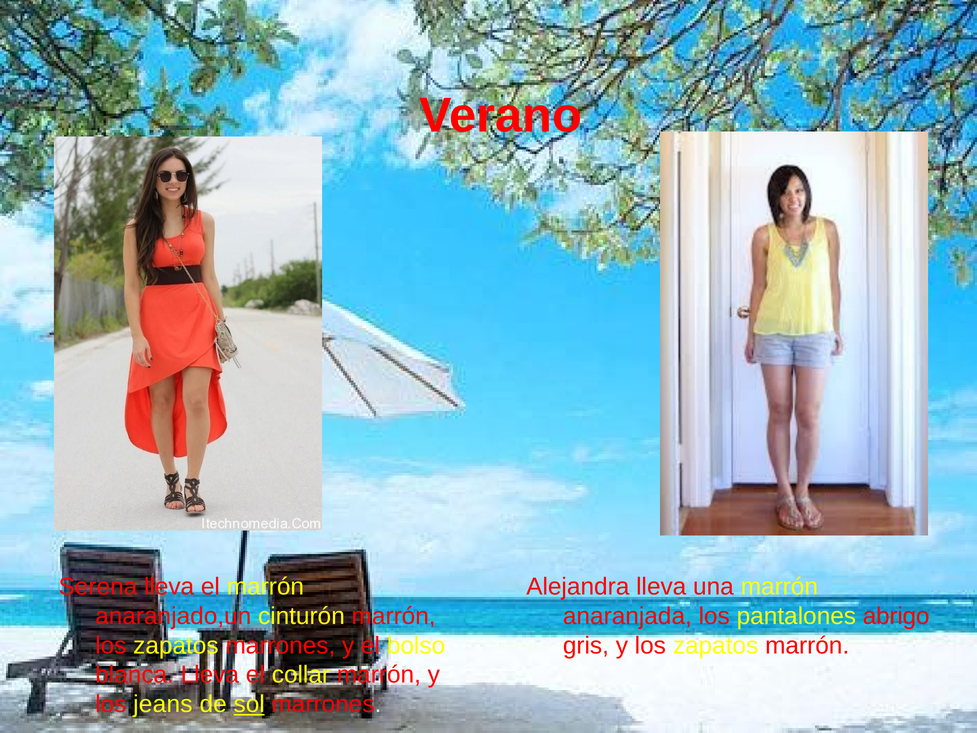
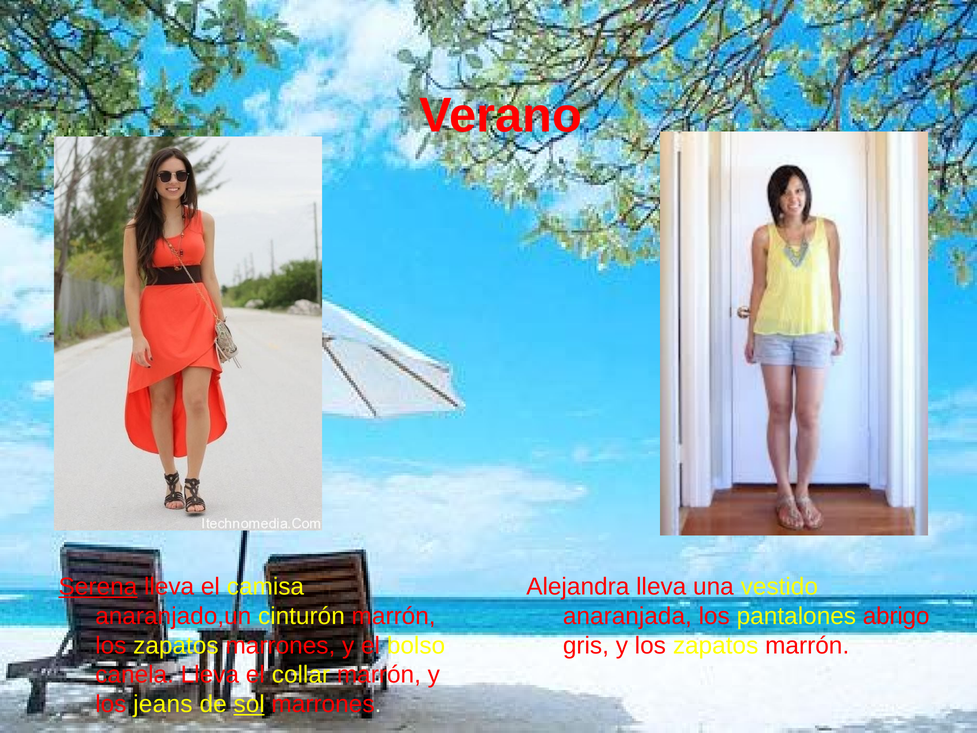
Serena underline: none -> present
el marrón: marrón -> camisa
una marrón: marrón -> vestido
blanca: blanca -> canela
